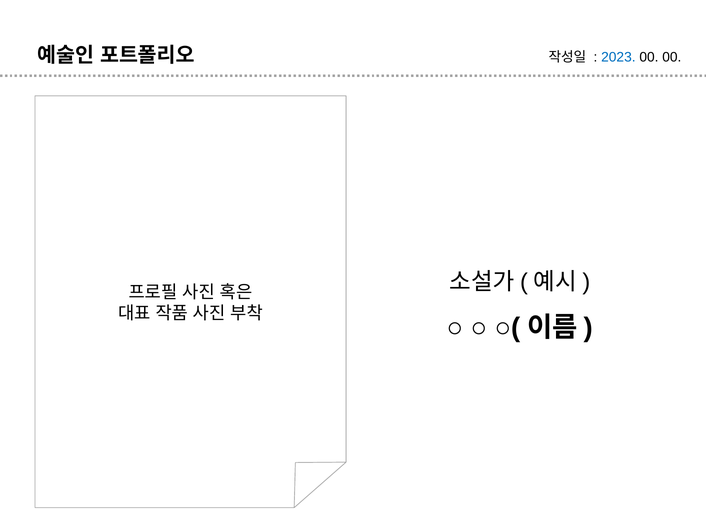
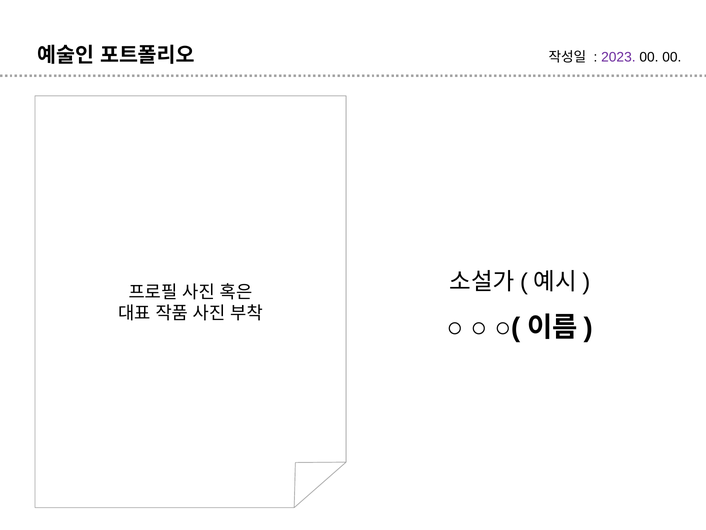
2023 colour: blue -> purple
